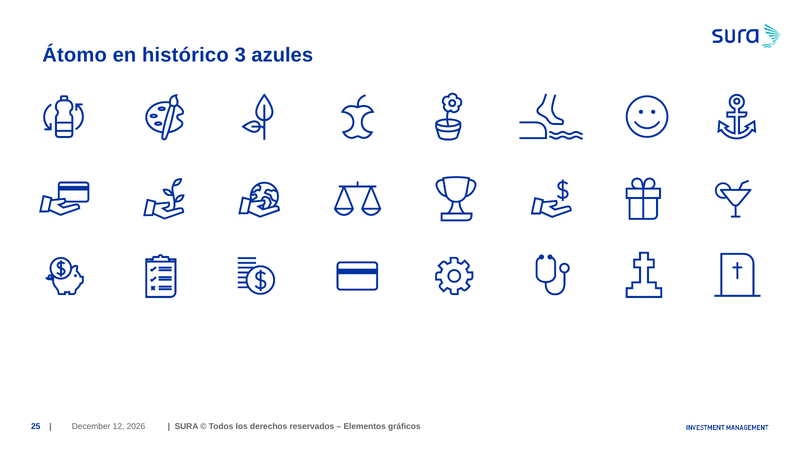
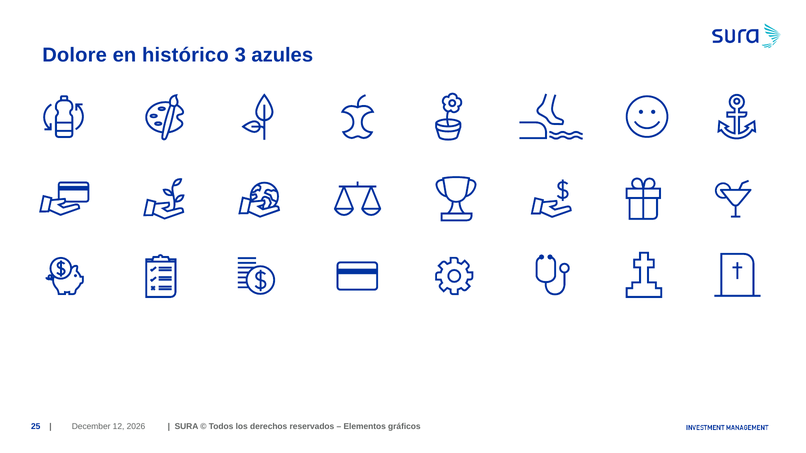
Átomo: Átomo -> Dolore
